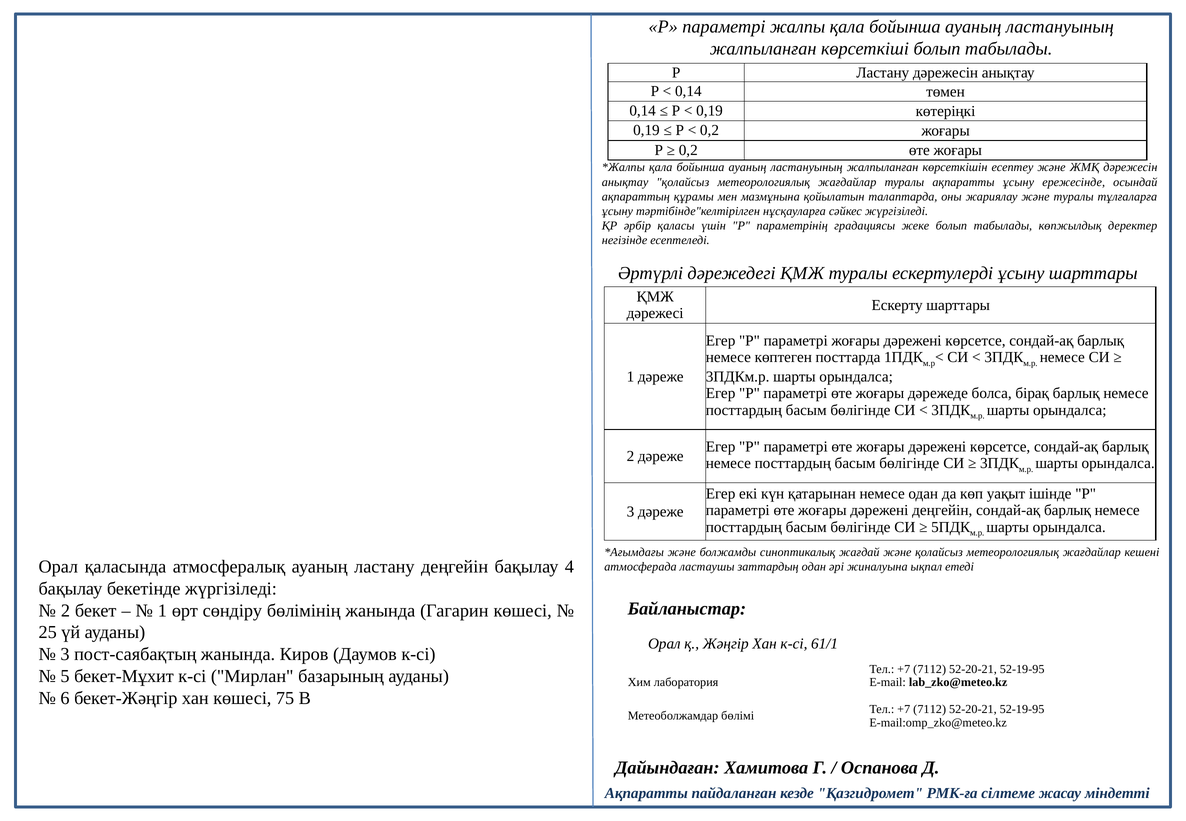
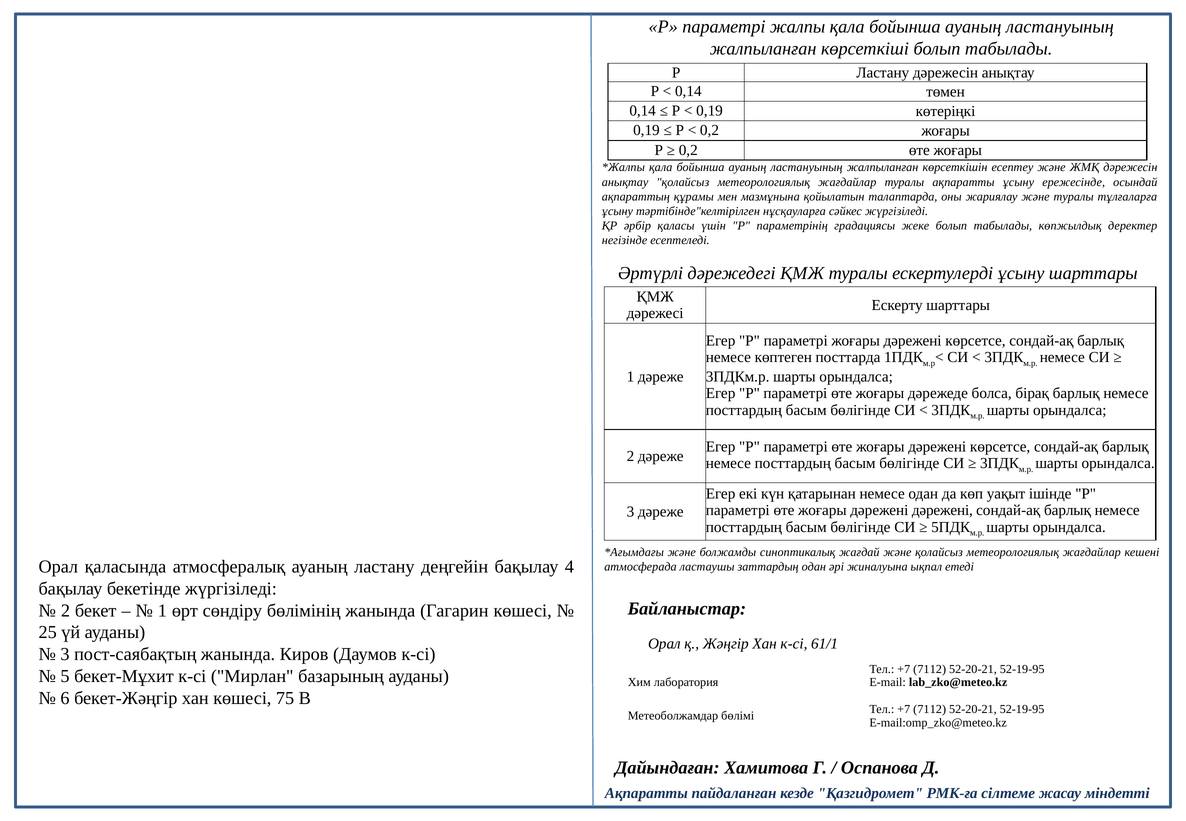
дәрежені деңгейін: деңгейін -> дәрежені
